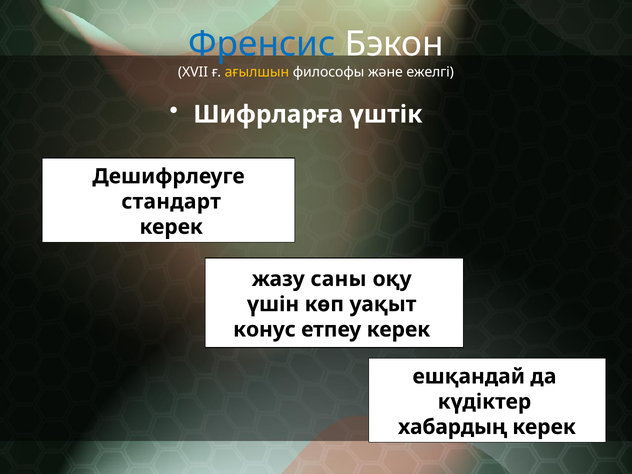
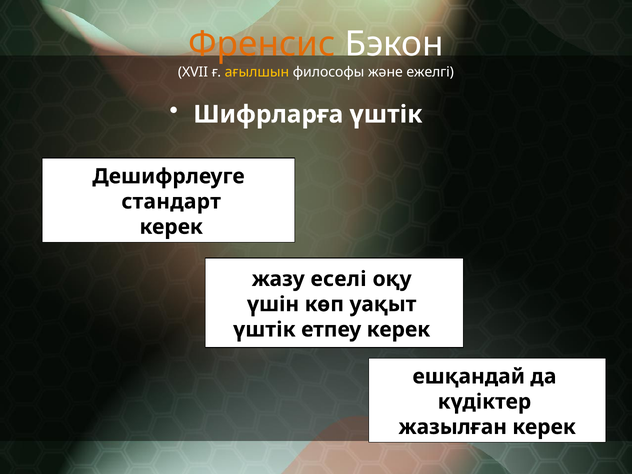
Френсис colour: blue -> orange
саны: саны -> еселі
конус at (264, 330): конус -> үштік
хабардың: хабардың -> жазылған
